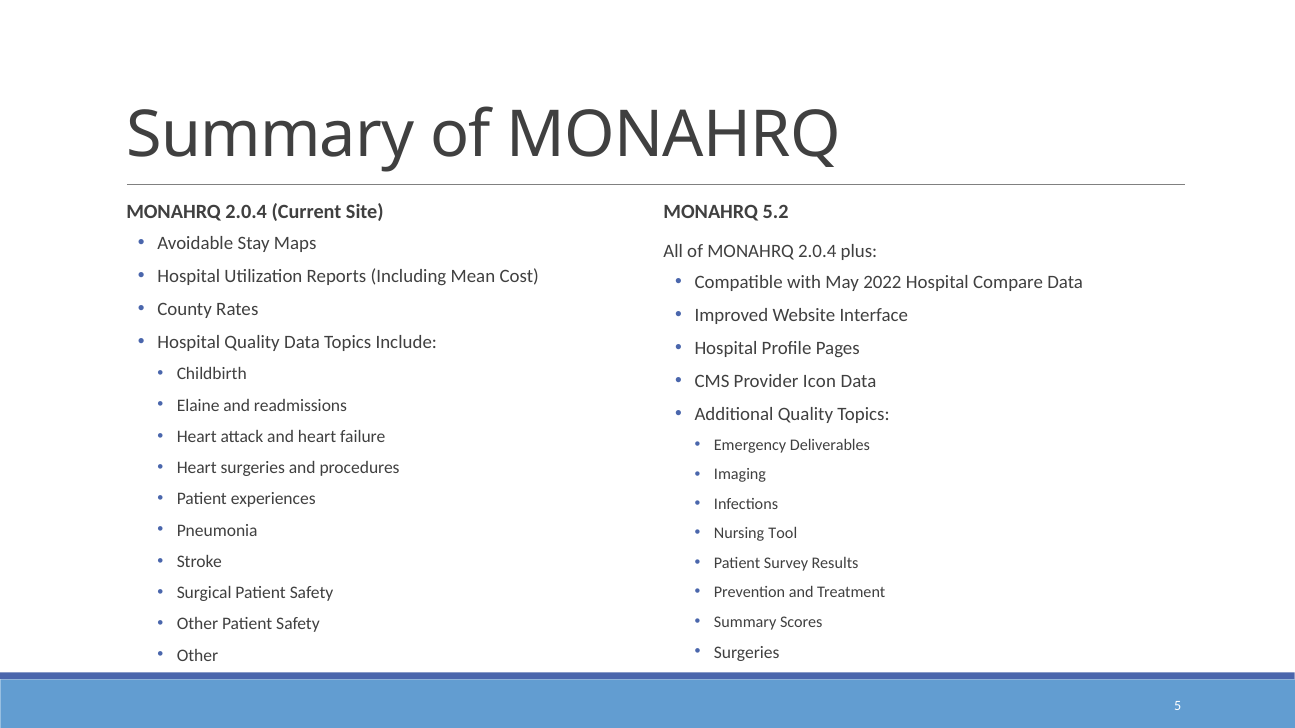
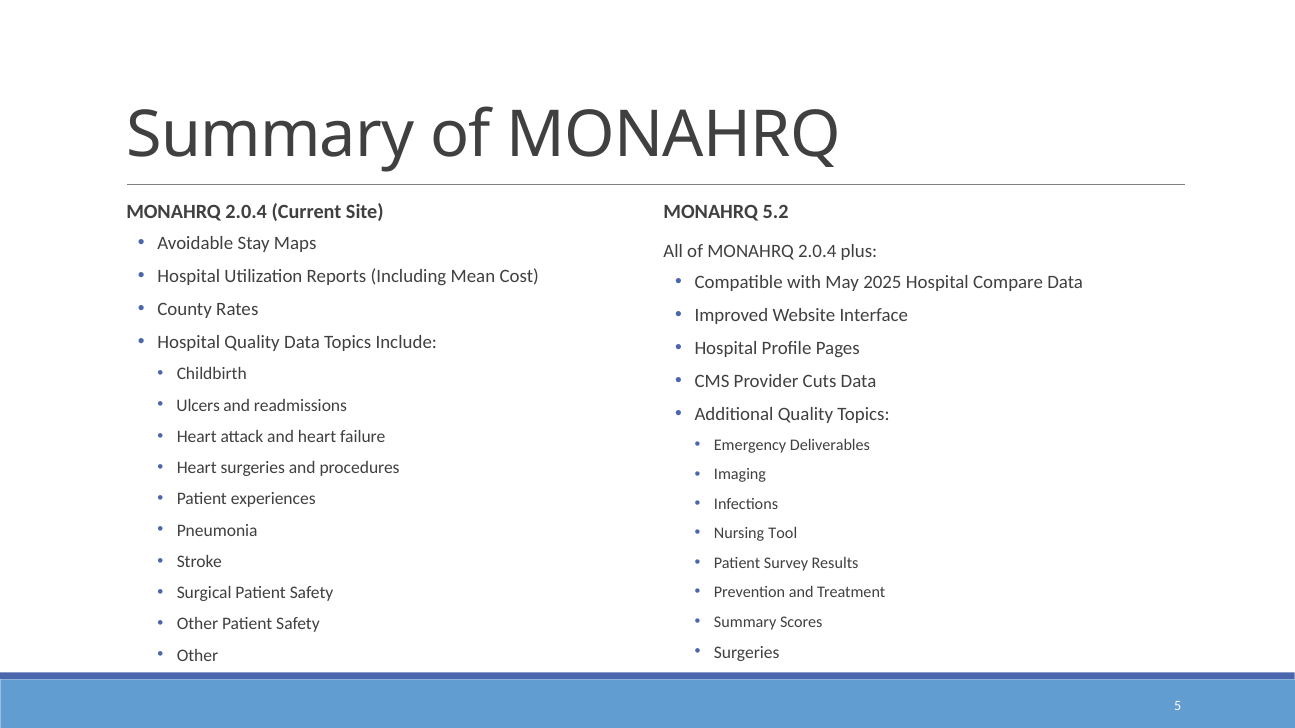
2022: 2022 -> 2025
Icon: Icon -> Cuts
Elaine: Elaine -> Ulcers
